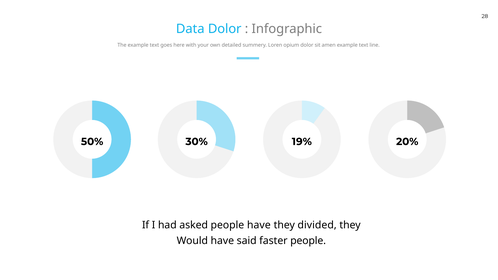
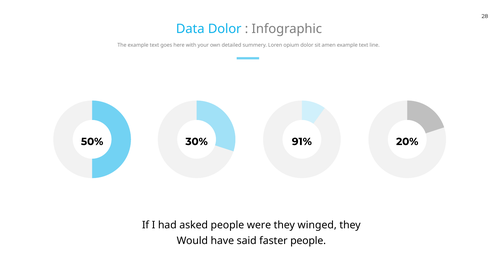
19%: 19% -> 91%
people have: have -> were
divided: divided -> winged
